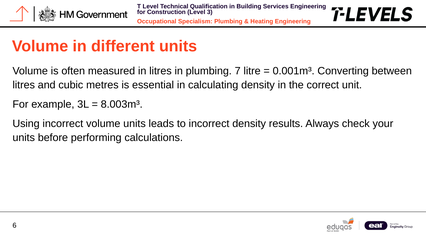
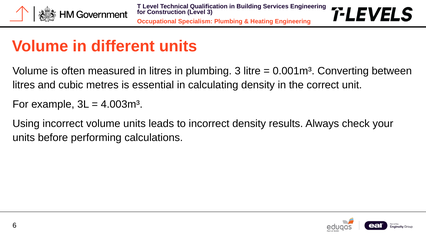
plumbing 7: 7 -> 3
8.003m³: 8.003m³ -> 4.003m³
